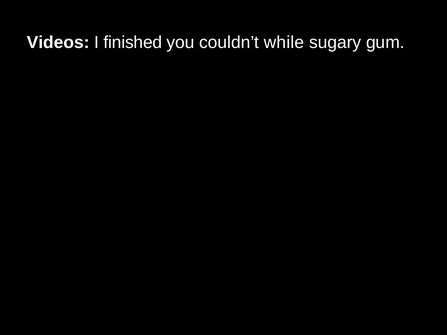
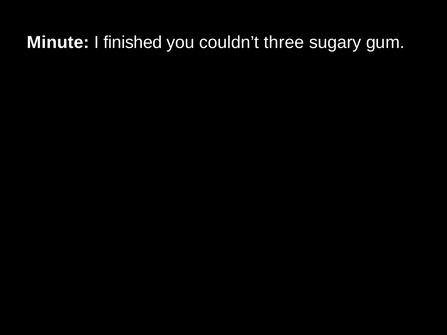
Videos: Videos -> Minute
while: while -> three
